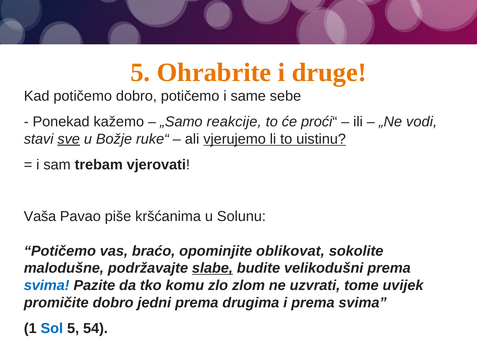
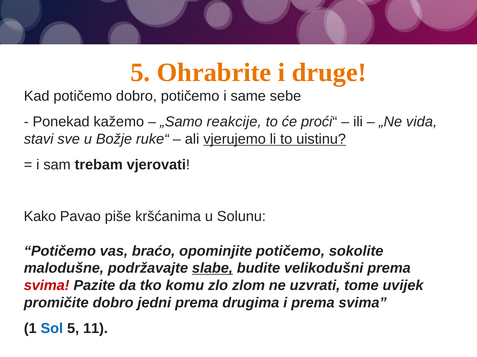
vodi: vodi -> vida
sve underline: present -> none
Vaša: Vaša -> Kako
opominjite oblikovat: oblikovat -> potičemo
svima at (47, 286) colour: blue -> red
54: 54 -> 11
